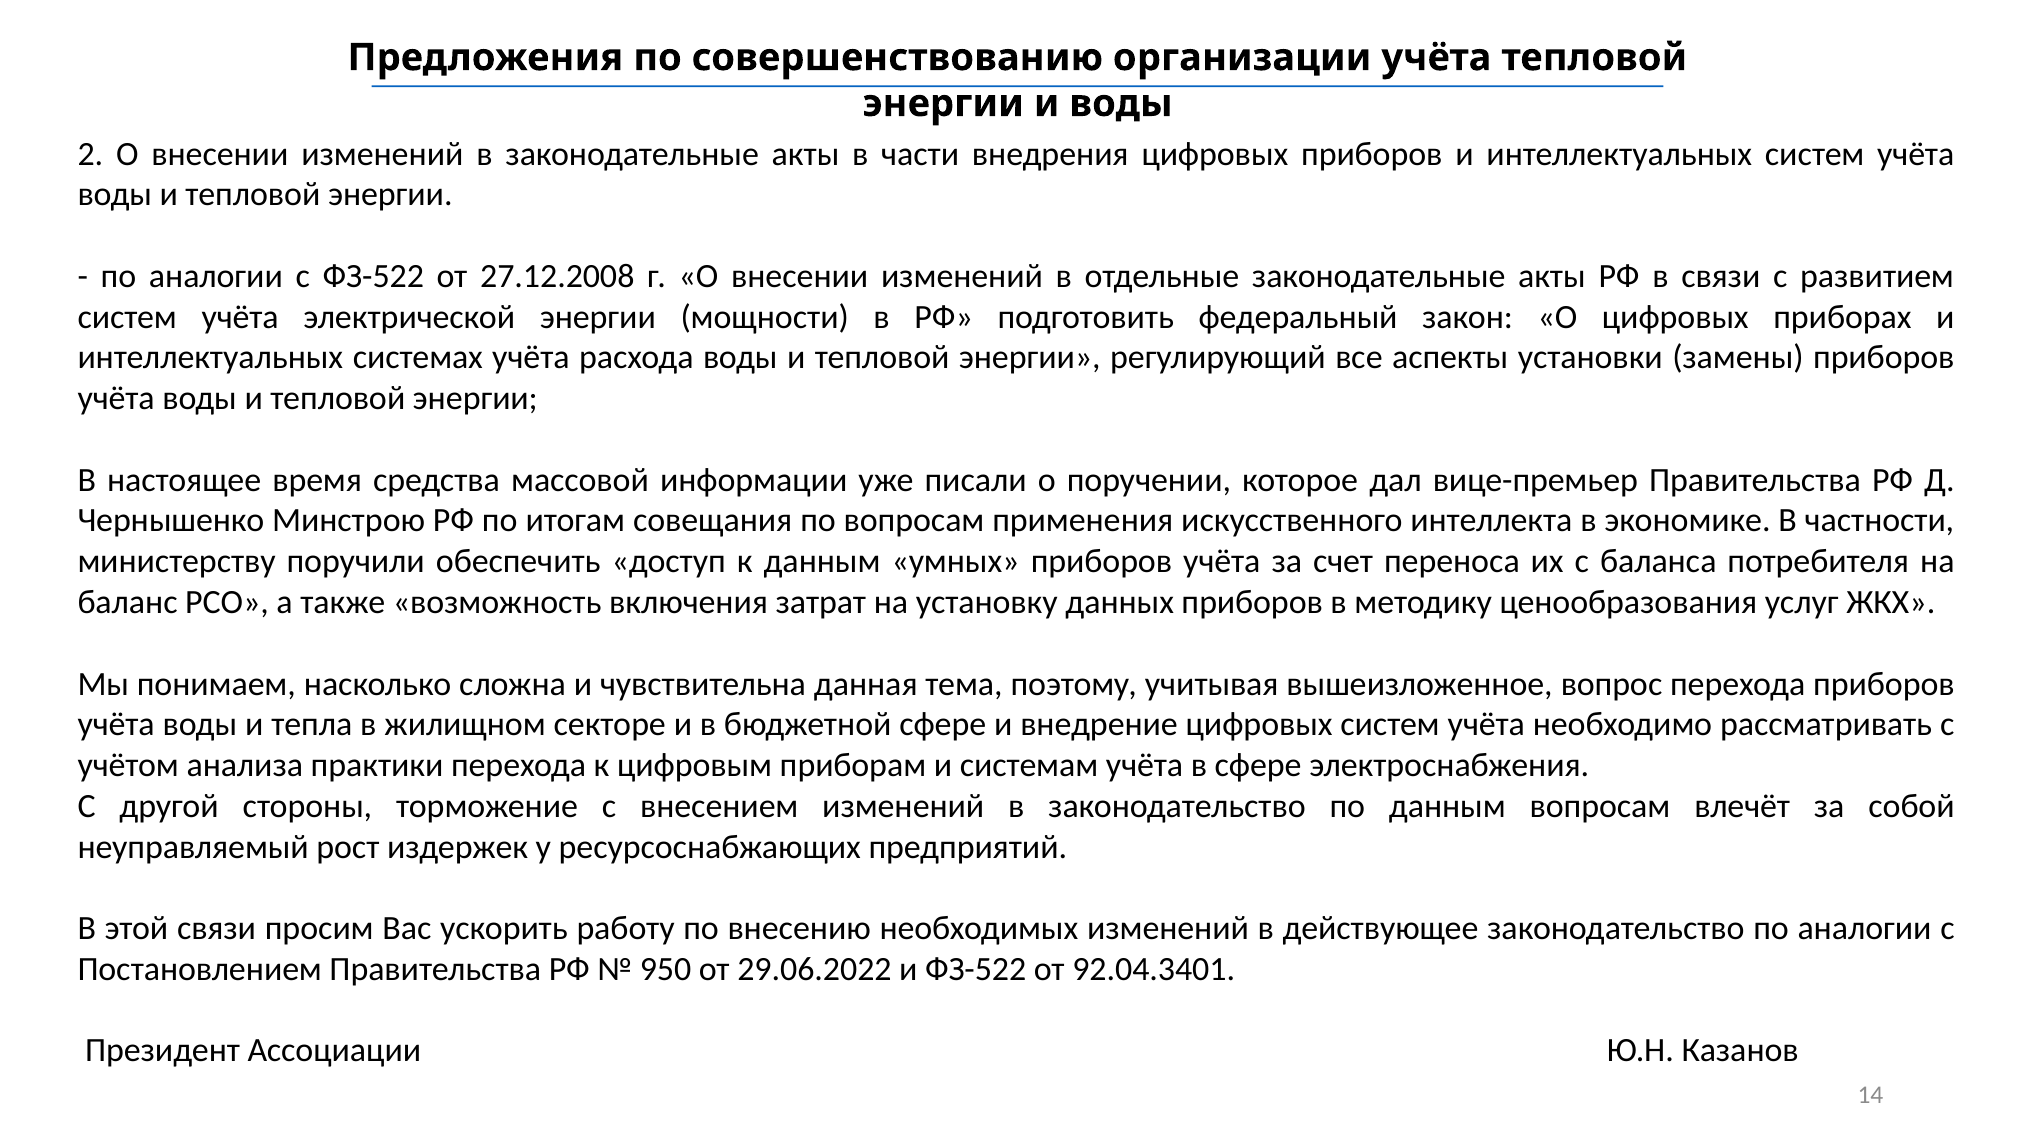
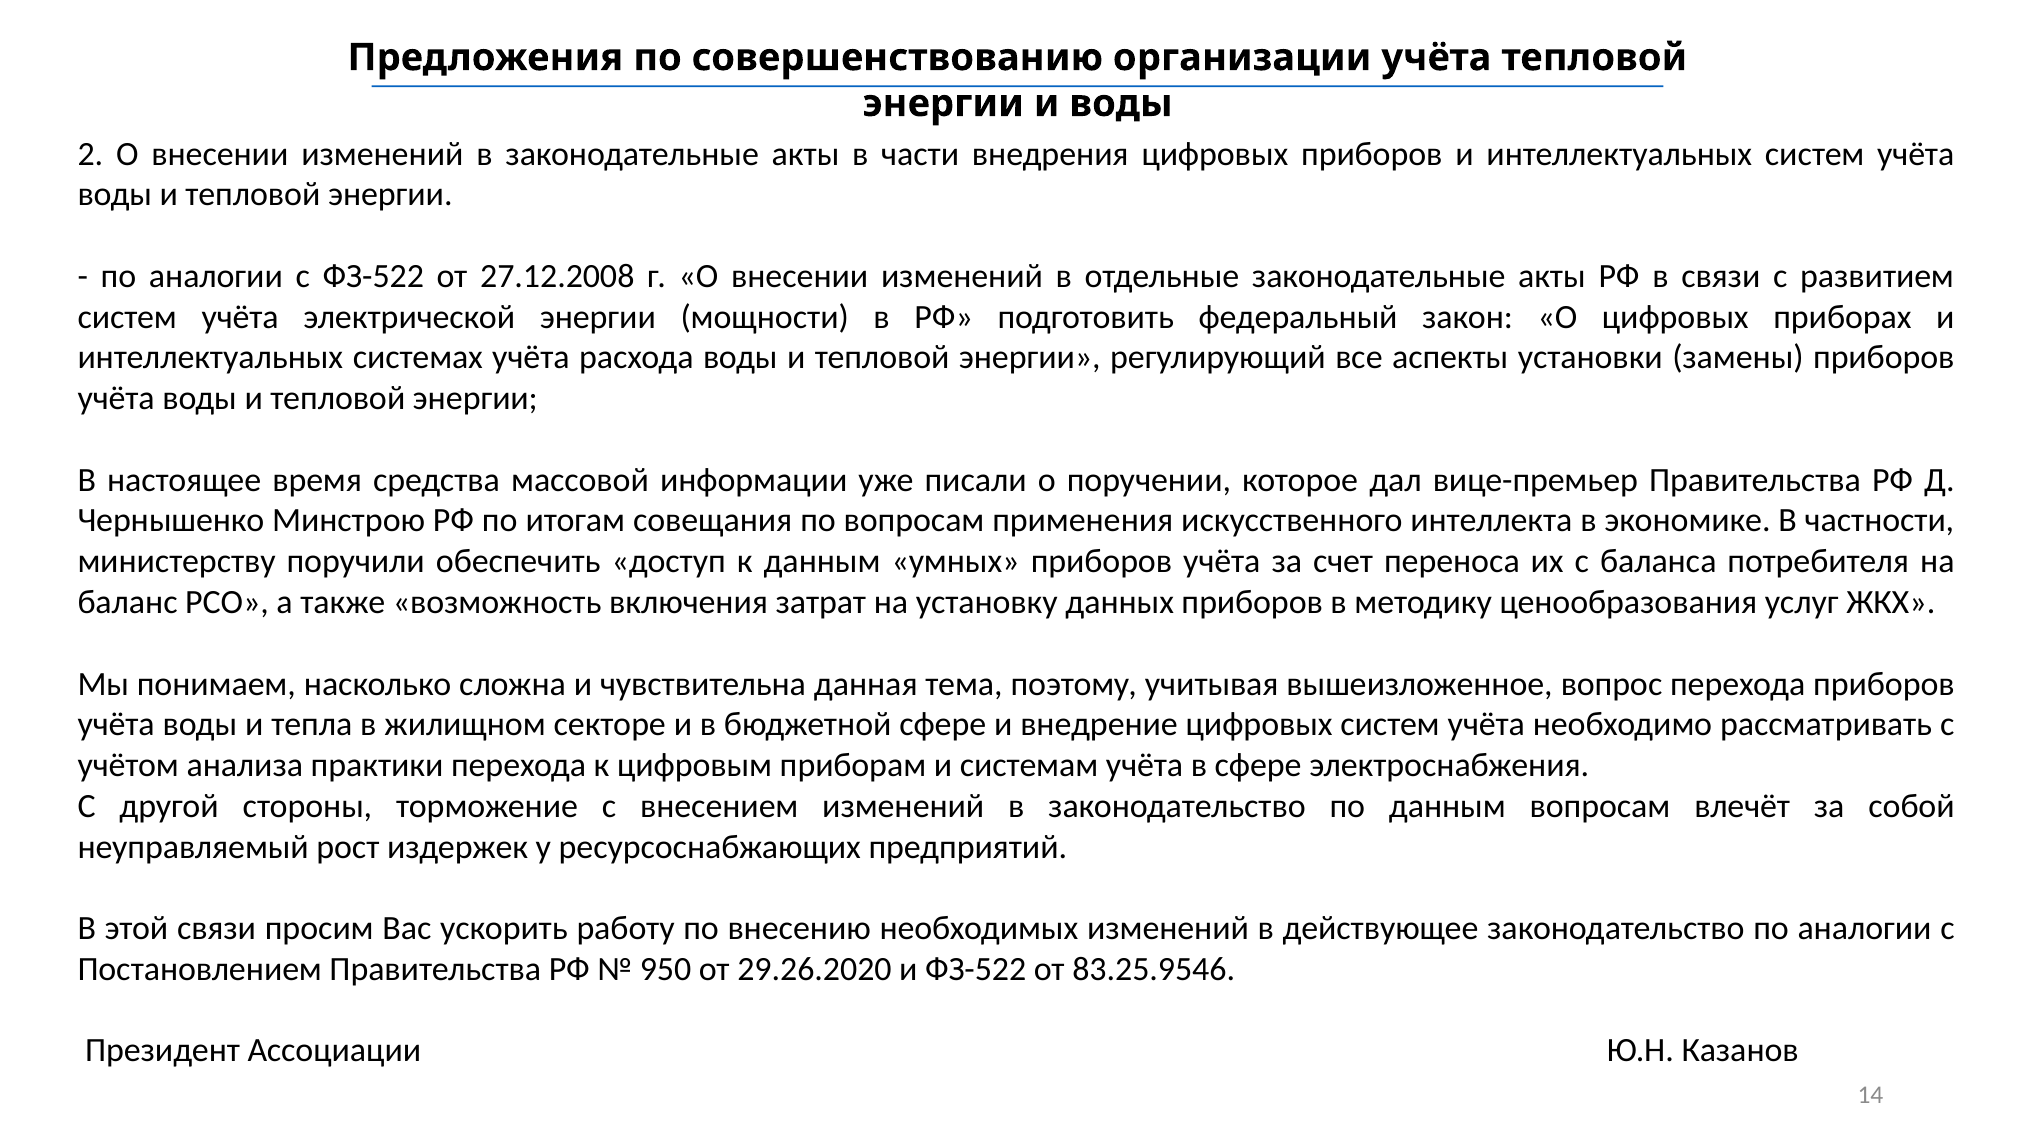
29.06.2022: 29.06.2022 -> 29.26.2020
92.04.3401: 92.04.3401 -> 83.25.9546
